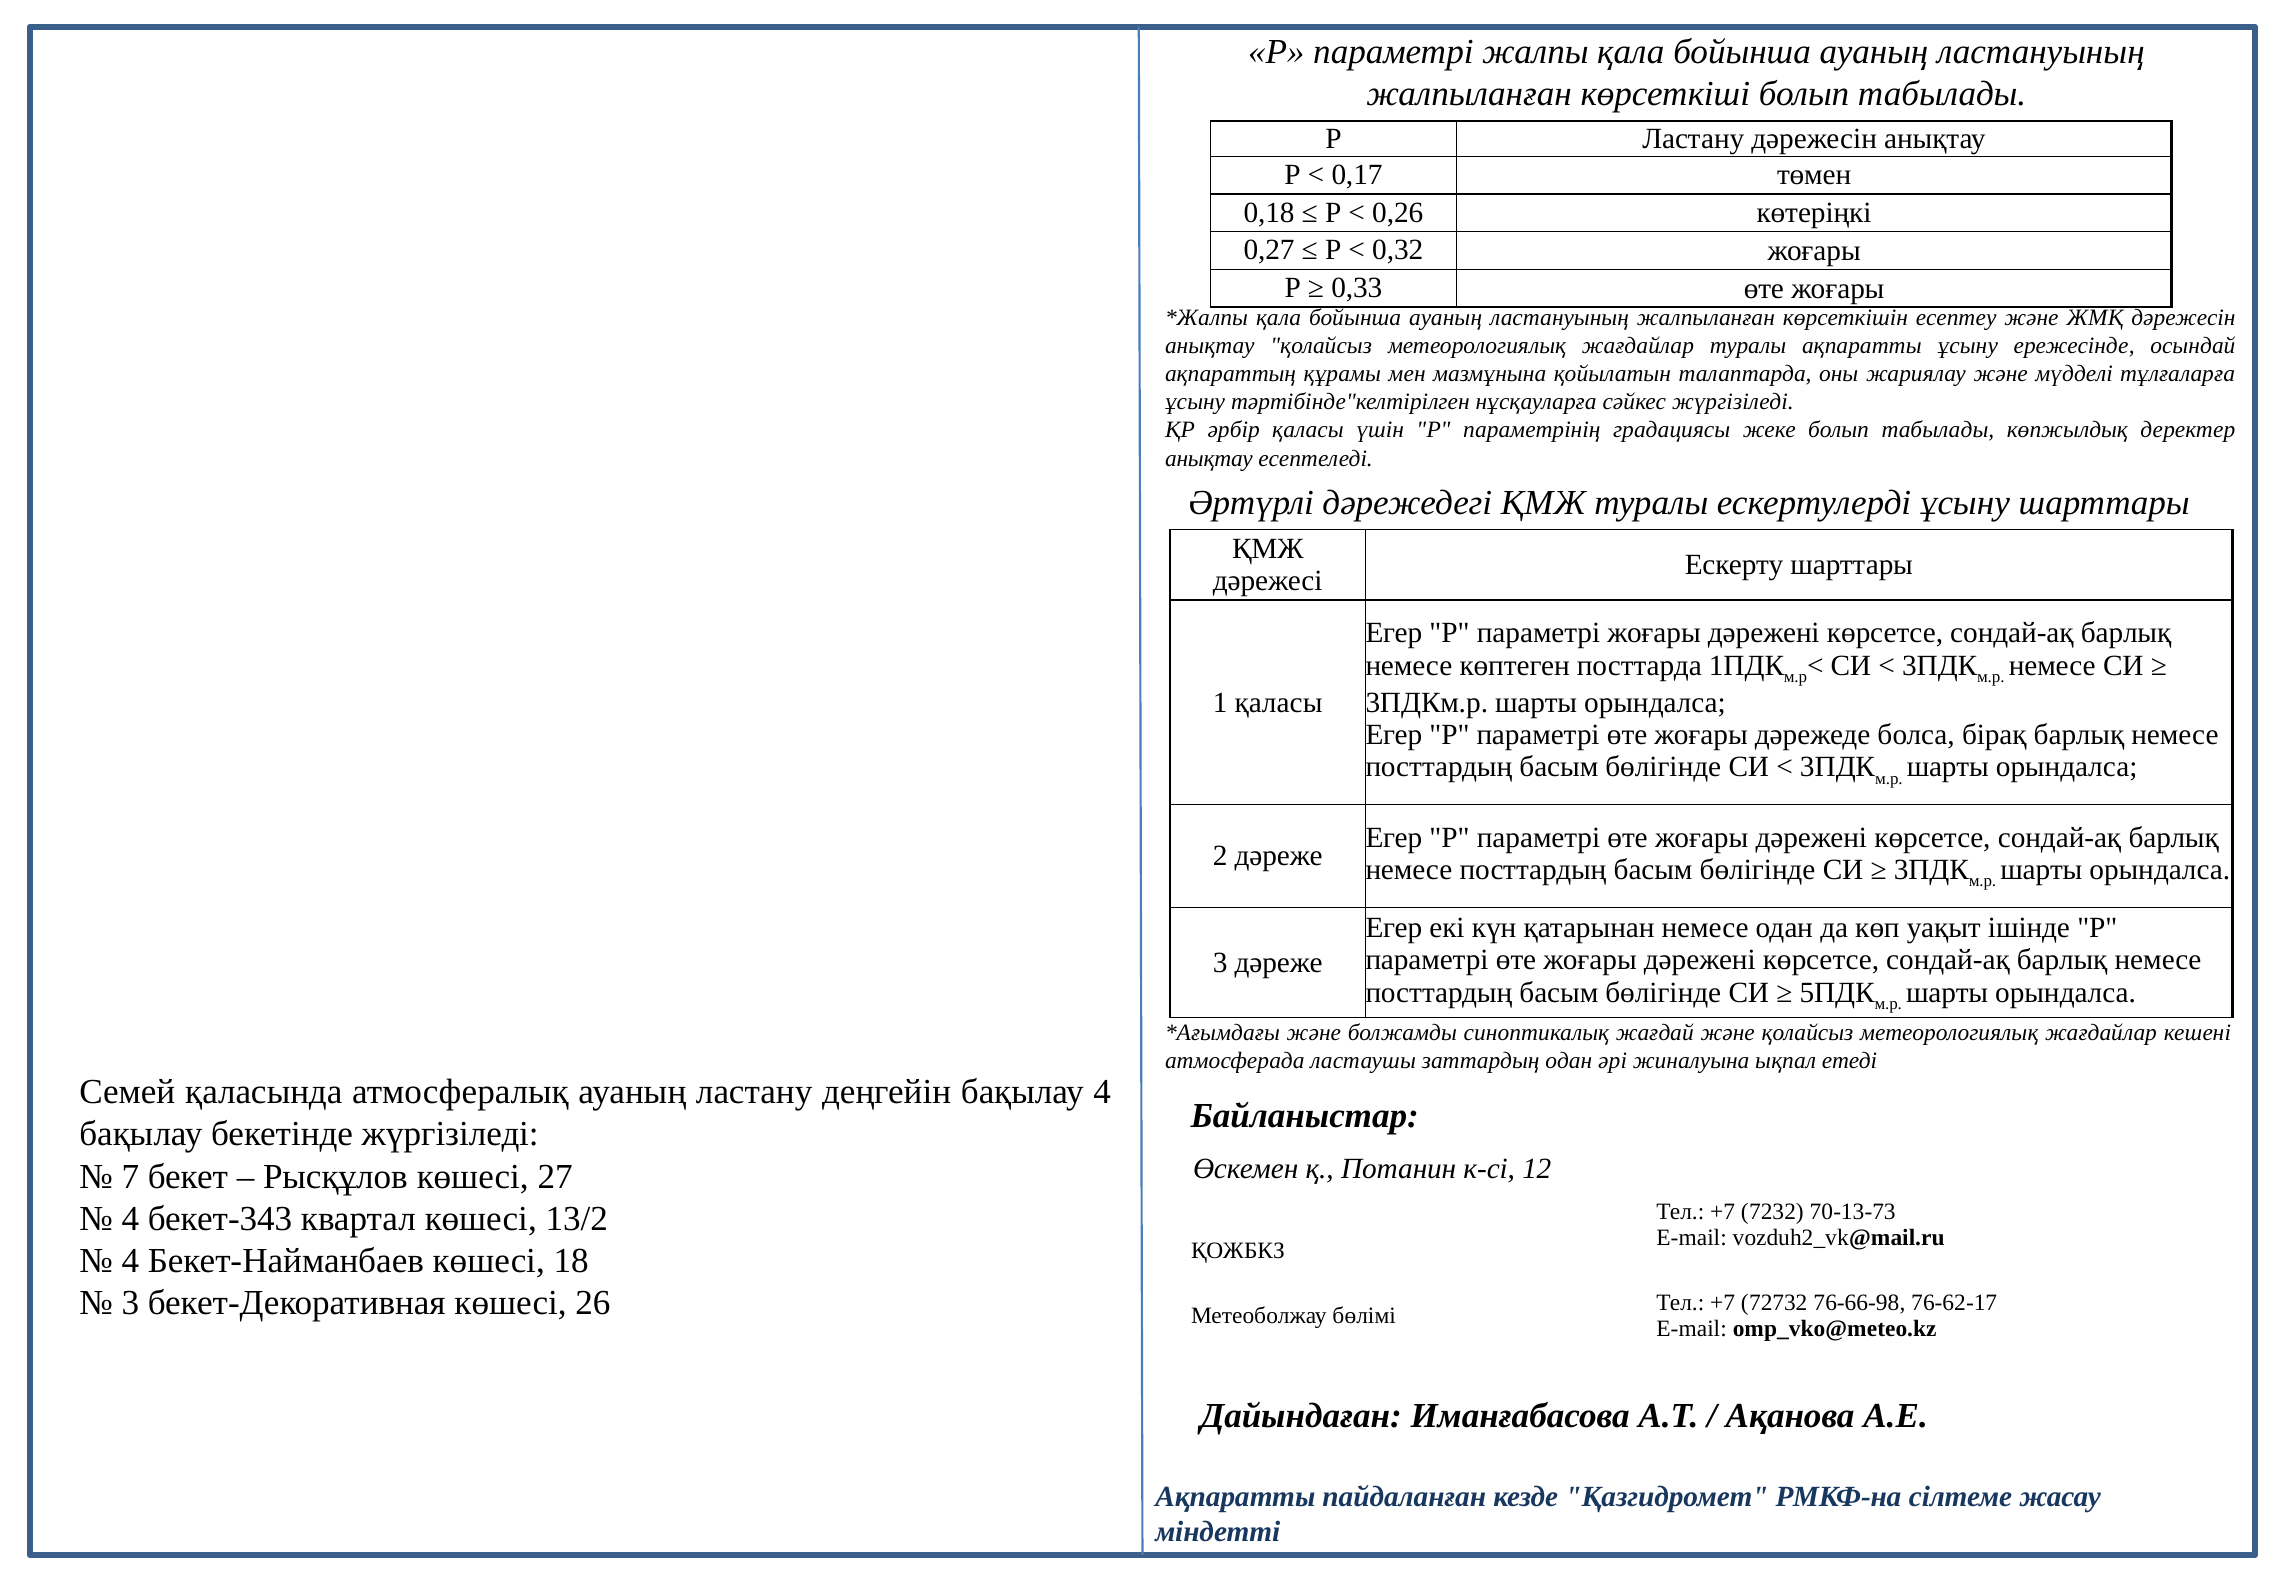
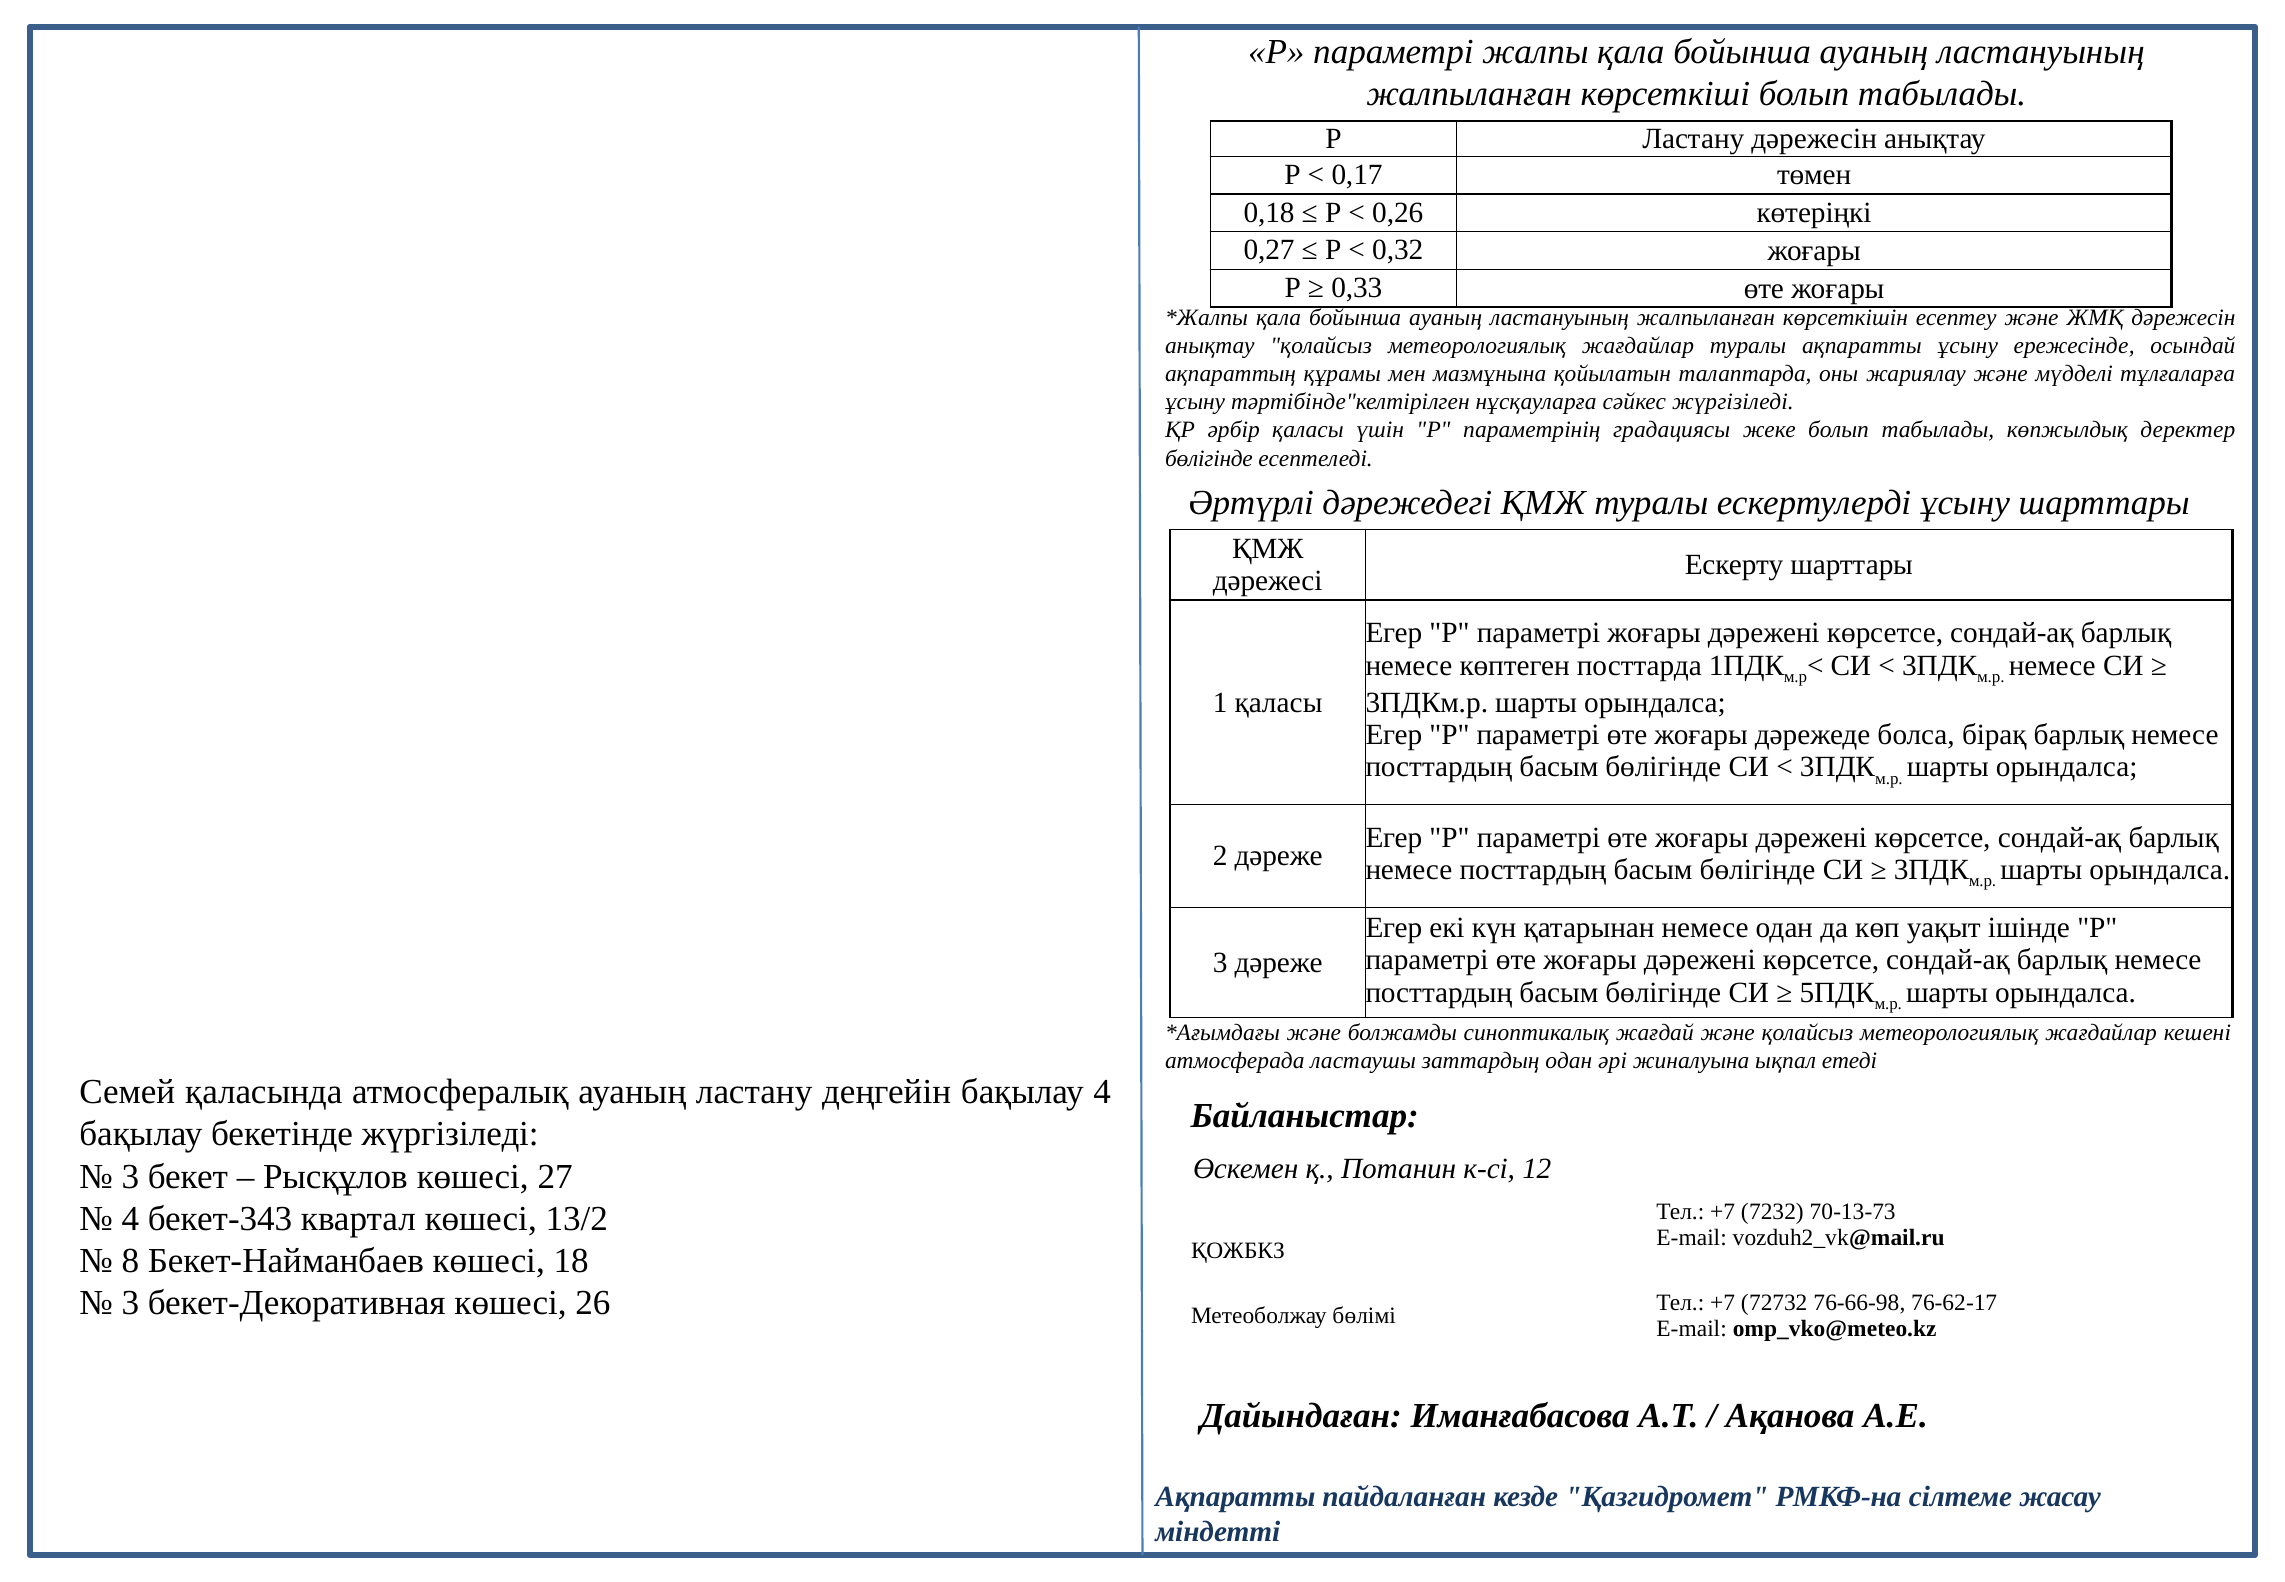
анықтау at (1209, 458): анықтау -> бөлігінде
7 at (130, 1176): 7 -> 3
4 at (130, 1261): 4 -> 8
